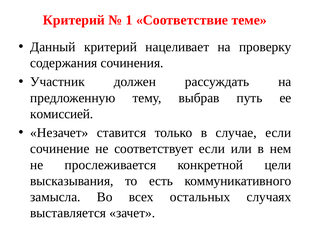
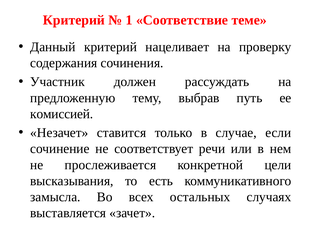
соответствует если: если -> речи
